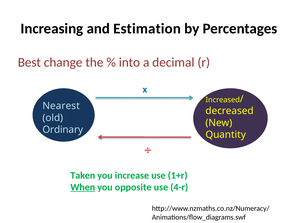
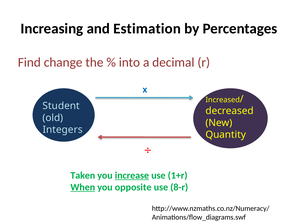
Best: Best -> Find
Nearest: Nearest -> Student
Ordinary: Ordinary -> Integers
increase underline: none -> present
4-r: 4-r -> 8-r
